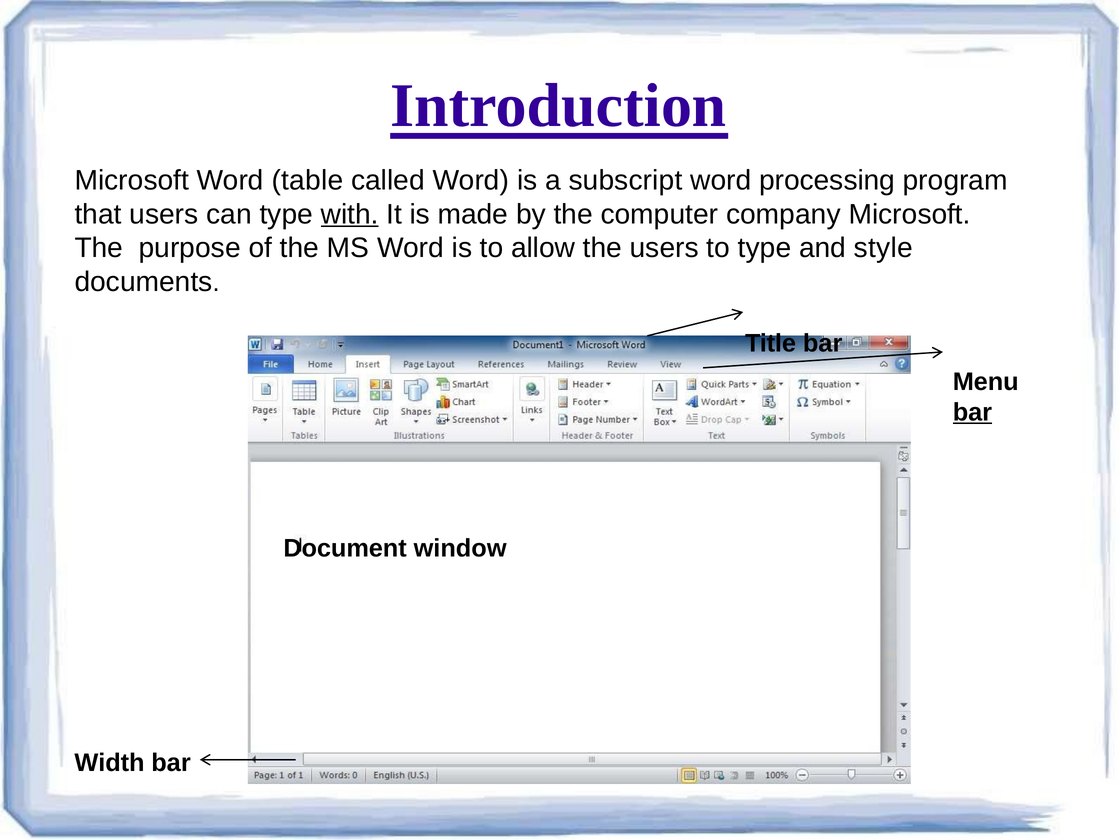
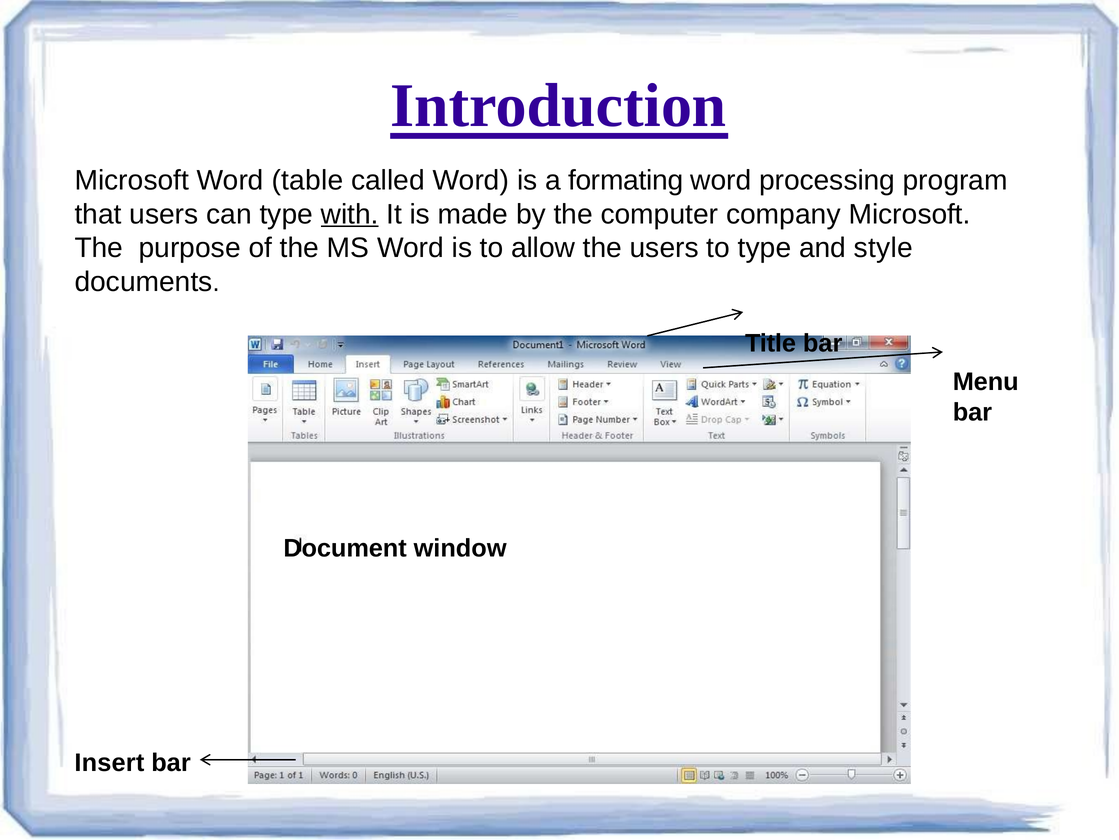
subscript: subscript -> formating
bar at (972, 412) underline: present -> none
Width: Width -> Insert
